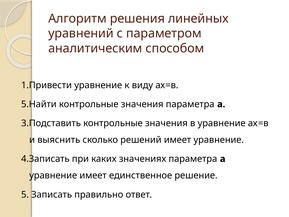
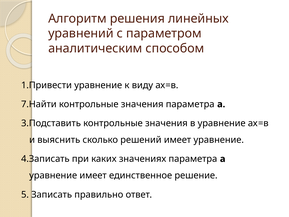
5.Найти: 5.Найти -> 7.Найти
